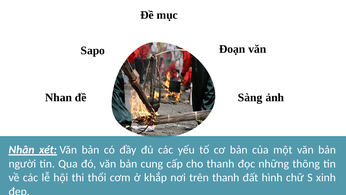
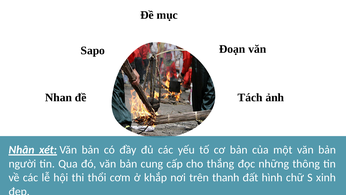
Sàng: Sàng -> Tách
cho thanh: thanh -> thắng
